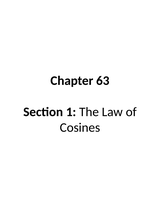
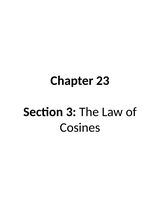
63: 63 -> 23
1: 1 -> 3
